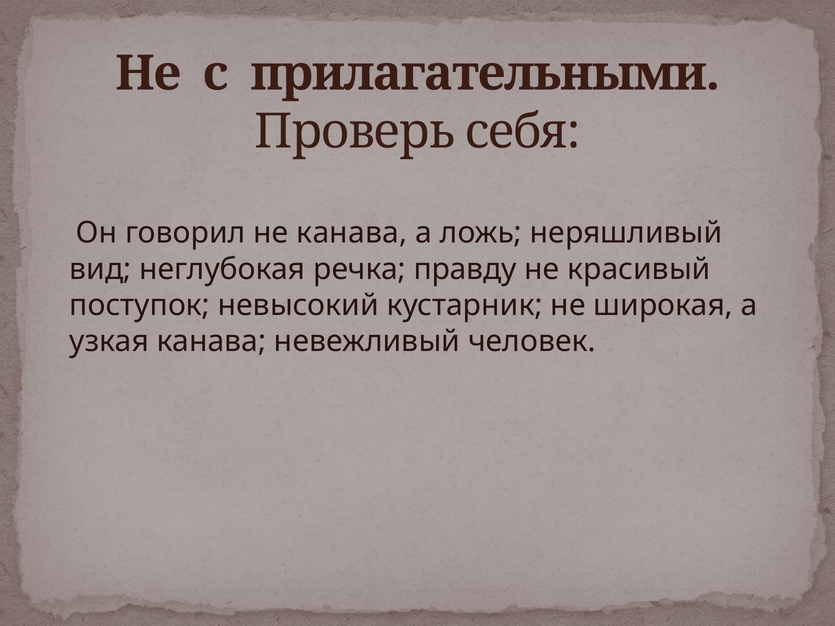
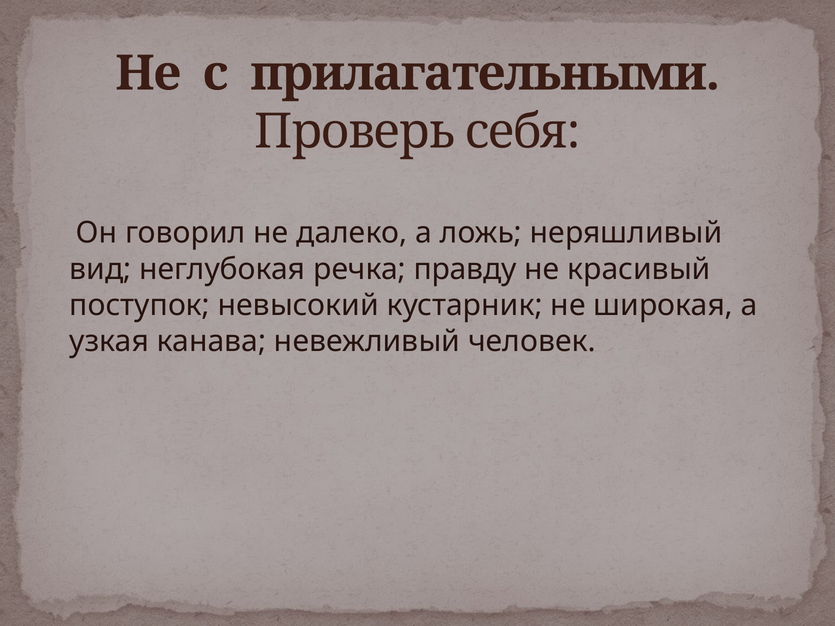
не канава: канава -> далеко
